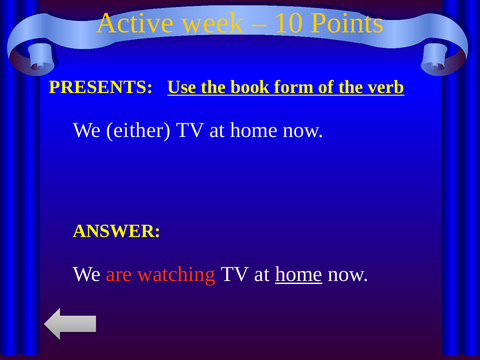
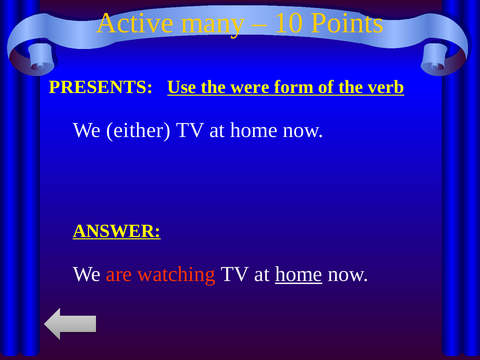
week: week -> many
book: book -> were
ANSWER underline: none -> present
